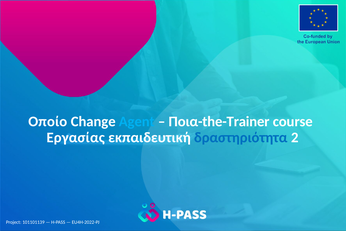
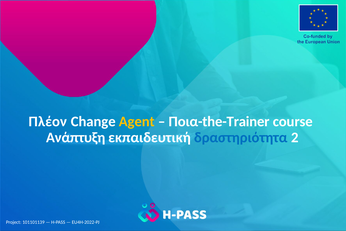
Οποίο: Οποίο -> Πλέον
Agent colour: light blue -> yellow
Εργασίας: Εργασίας -> Ανάπτυξη
